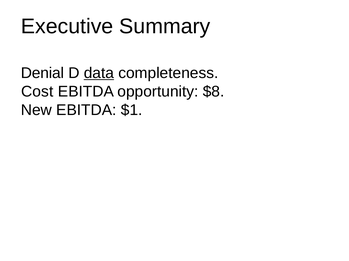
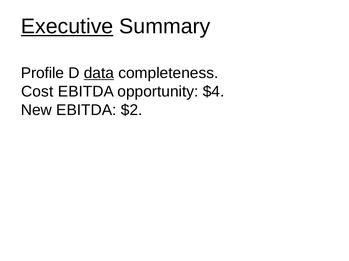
Executive underline: none -> present
Denial: Denial -> Profile
$8: $8 -> $4
$1: $1 -> $2
